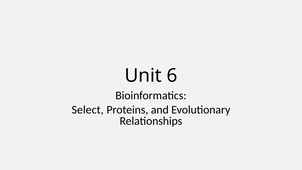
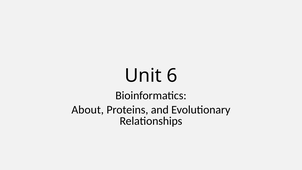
Select: Select -> About
